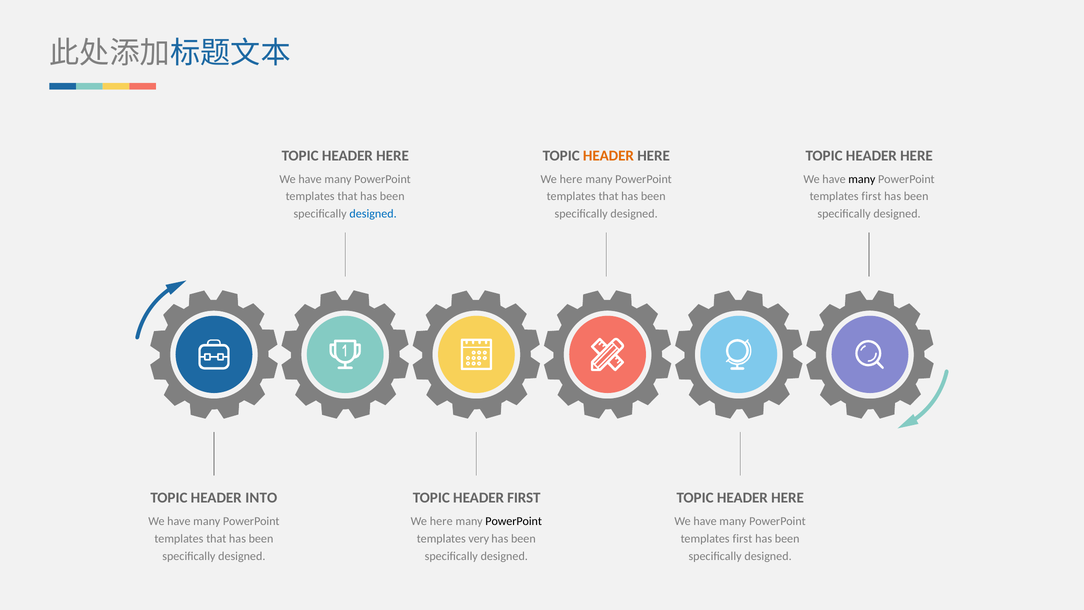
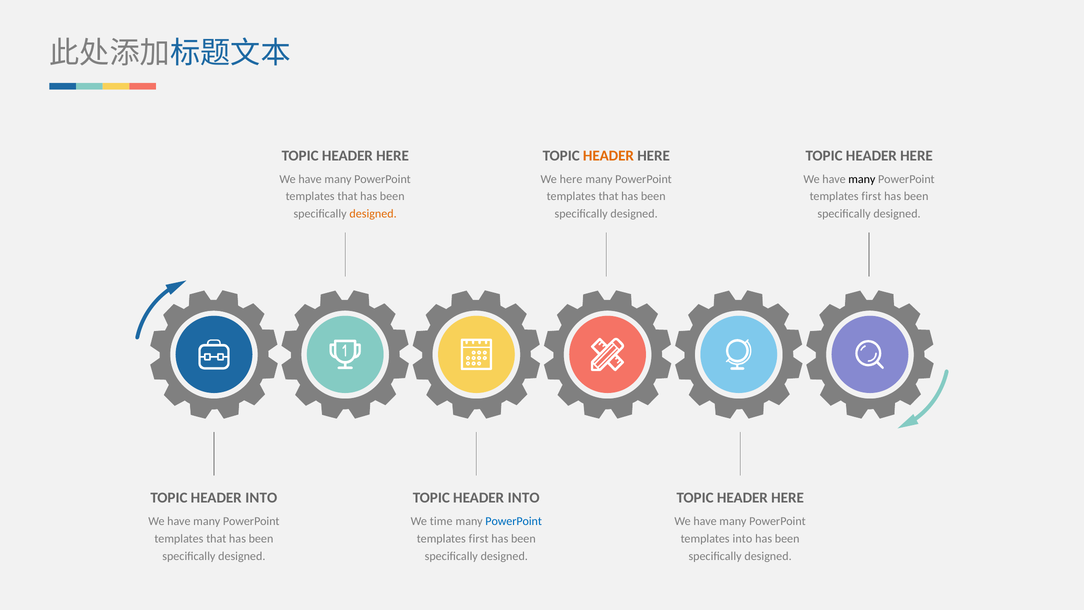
designed at (373, 214) colour: blue -> orange
FIRST at (524, 498): FIRST -> INTO
here at (441, 521): here -> time
PowerPoint at (514, 521) colour: black -> blue
very at (479, 539): very -> first
first at (742, 539): first -> into
